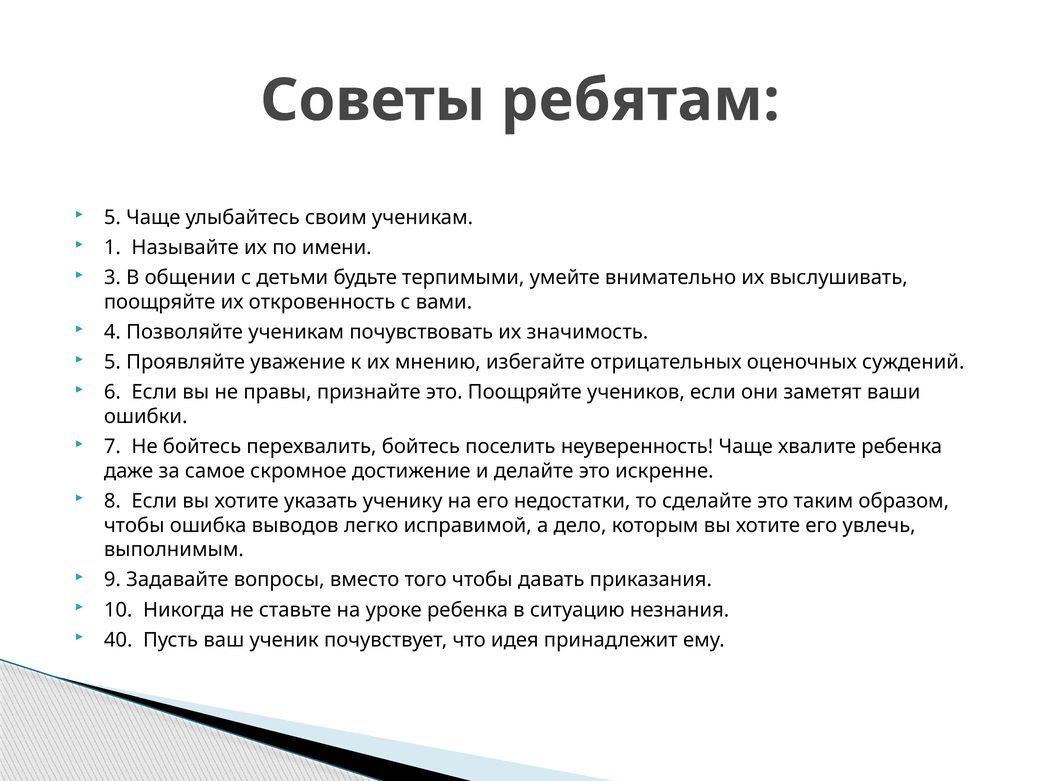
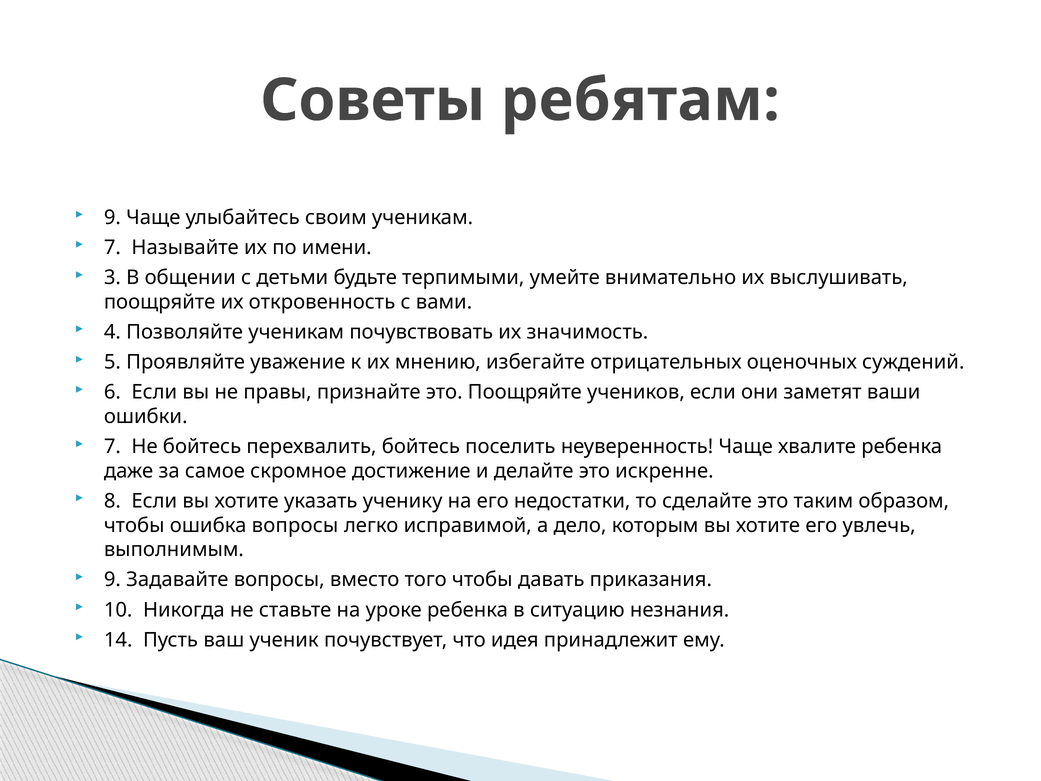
5 at (112, 217): 5 -> 9
1 at (112, 248): 1 -> 7
ошибка выводов: выводов -> вопросы
40: 40 -> 14
